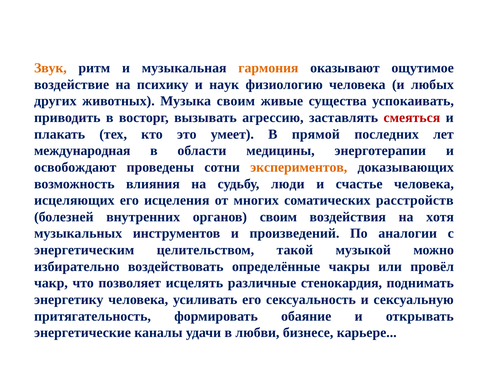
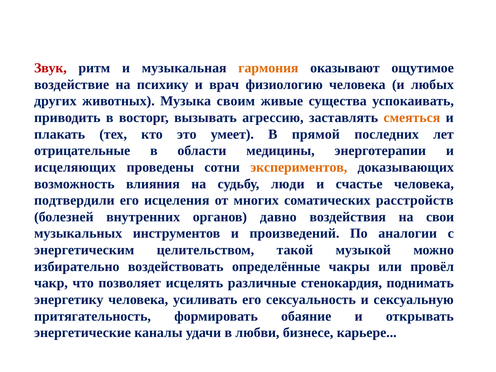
Звук colour: orange -> red
наук: наук -> врач
смеяться colour: red -> orange
международная: международная -> отрицательные
освобождают: освобождают -> исцеляющих
исцеляющих: исцеляющих -> подтвердили
органов своим: своим -> давно
хотя: хотя -> свои
